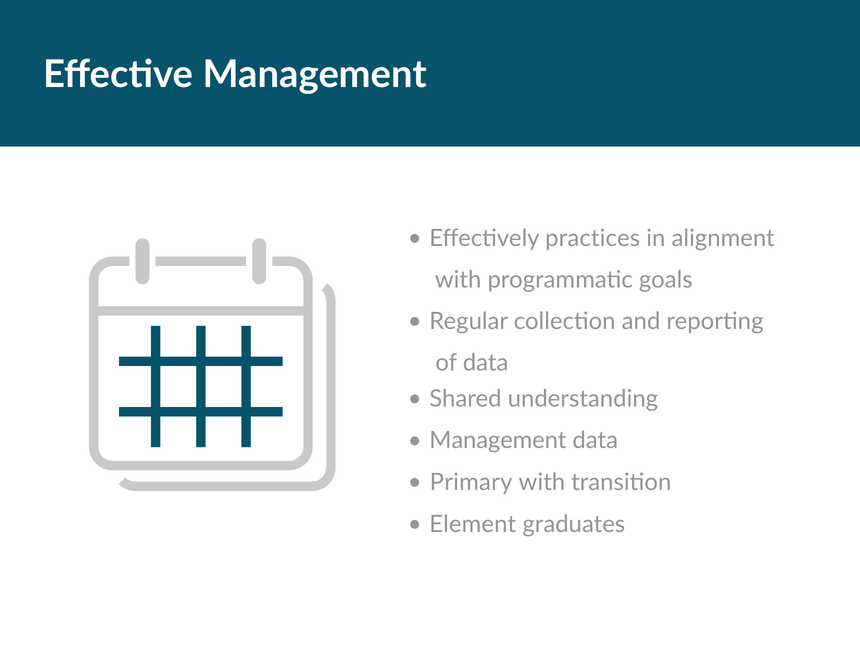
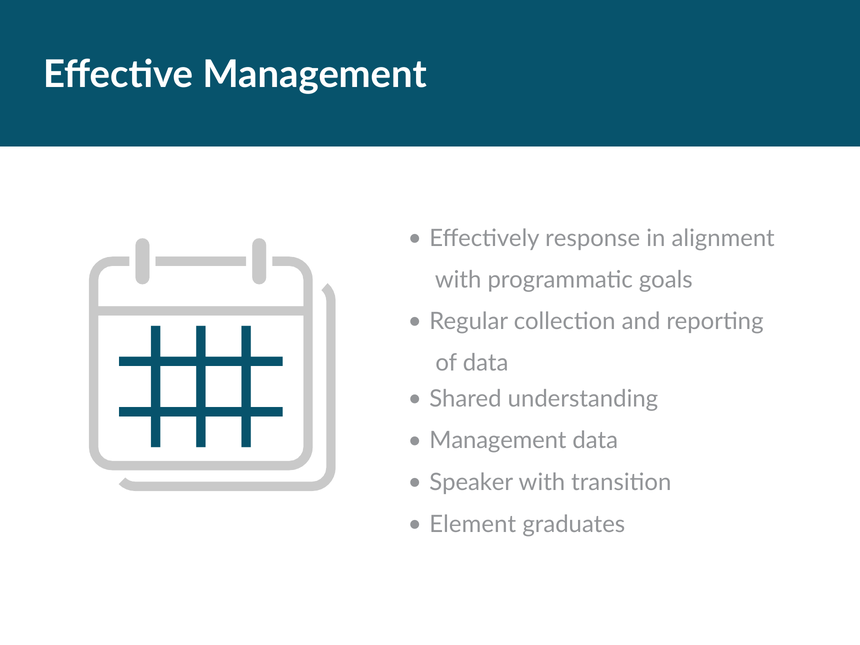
practices: practices -> response
Primary: Primary -> Speaker
